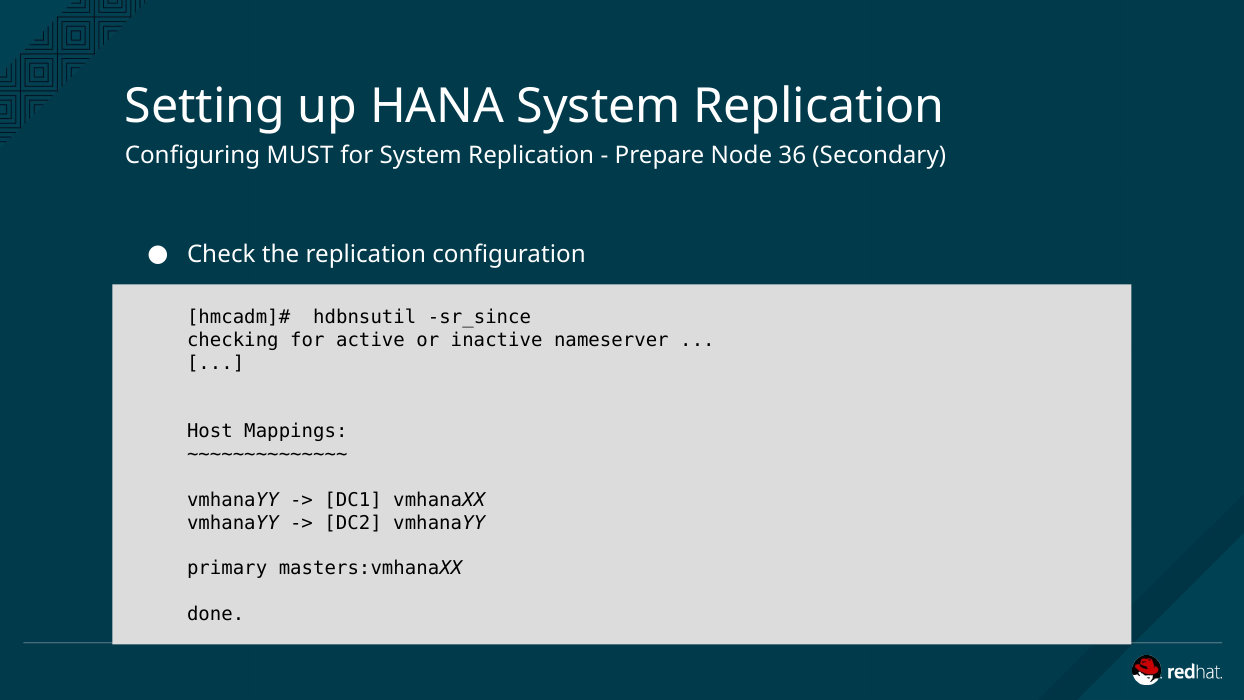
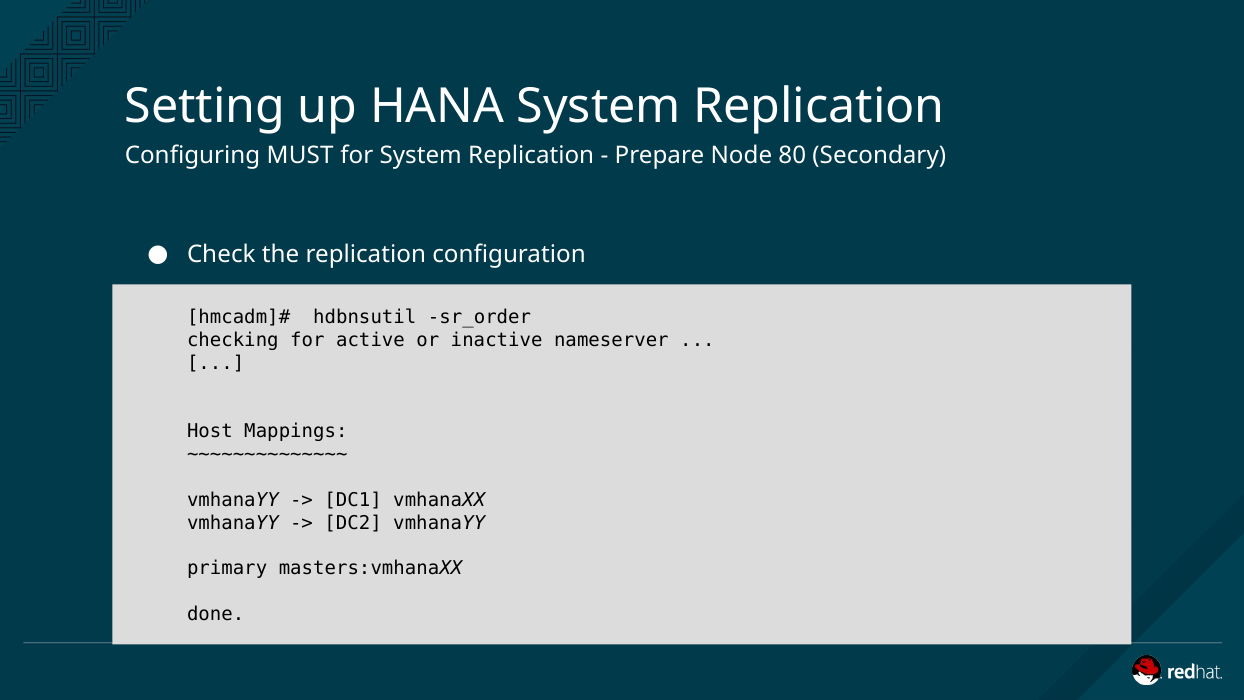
36: 36 -> 80
sr_since: sr_since -> sr_order
